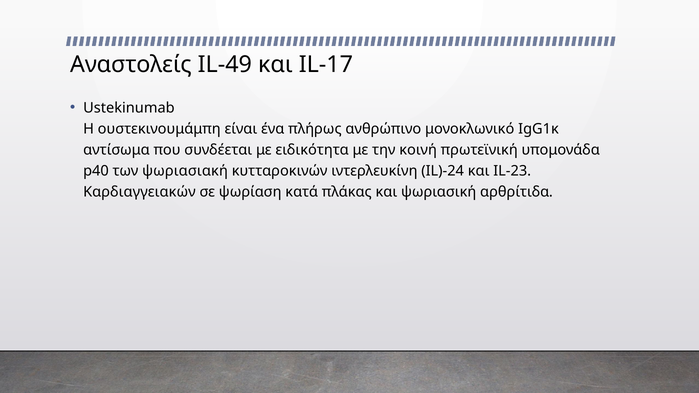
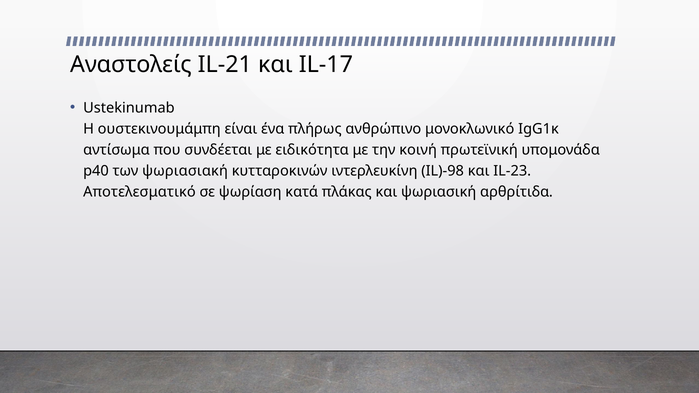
IL-49: IL-49 -> IL-21
IL)-24: IL)-24 -> IL)-98
Καρδιαγγειακών: Καρδιαγγειακών -> Αποτελεσματικό
